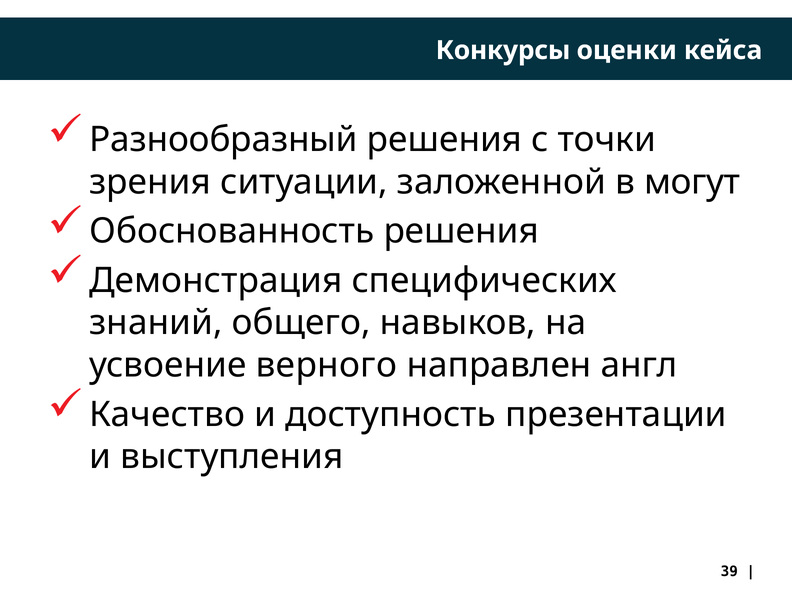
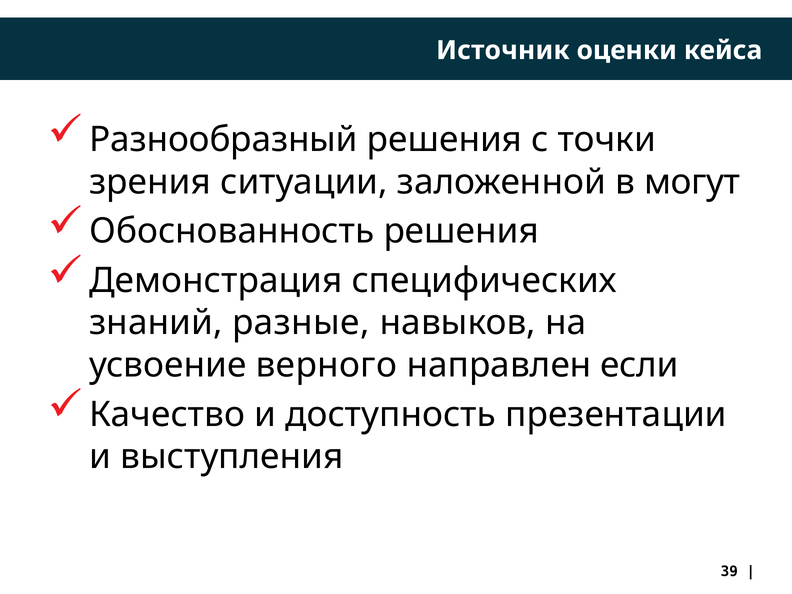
Конкурсы: Конкурсы -> Источник
общего: общего -> разные
англ: англ -> если
